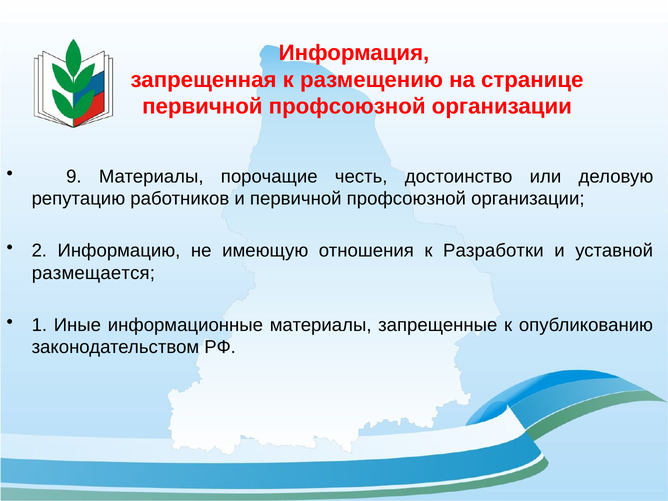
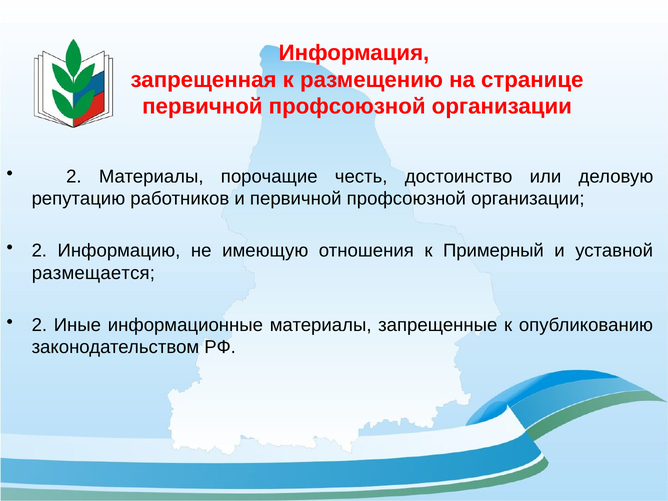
9 at (74, 176): 9 -> 2
Разработки: Разработки -> Примерный
1 at (39, 325): 1 -> 2
